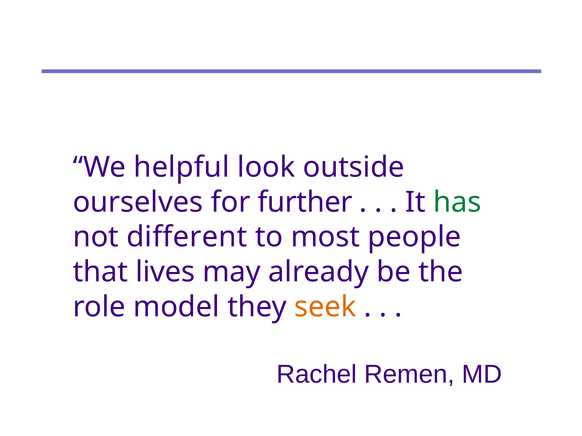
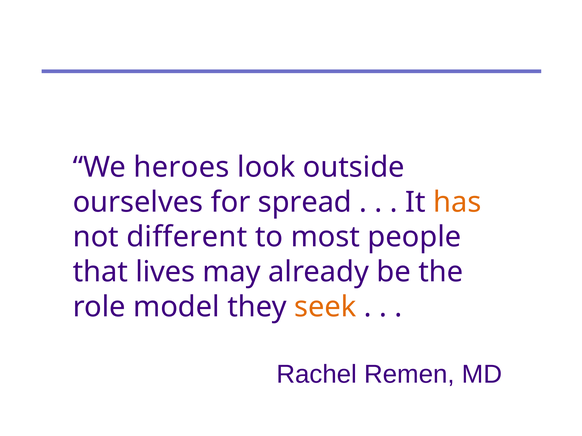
helpful: helpful -> heroes
further: further -> spread
has colour: green -> orange
